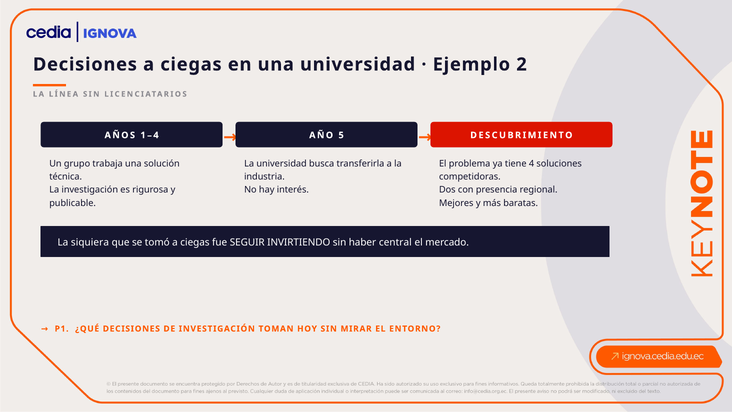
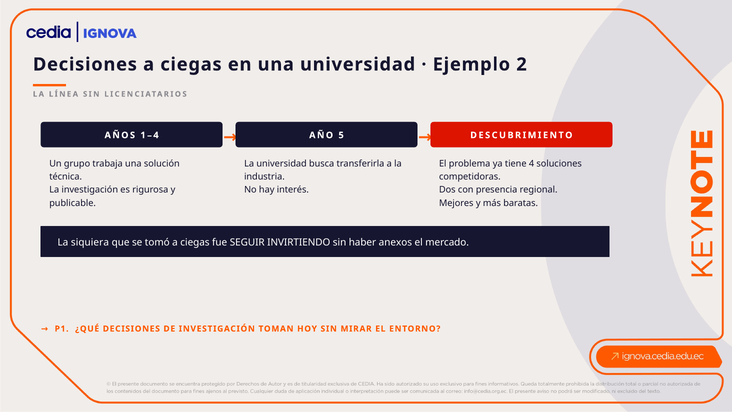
central: central -> anexos
